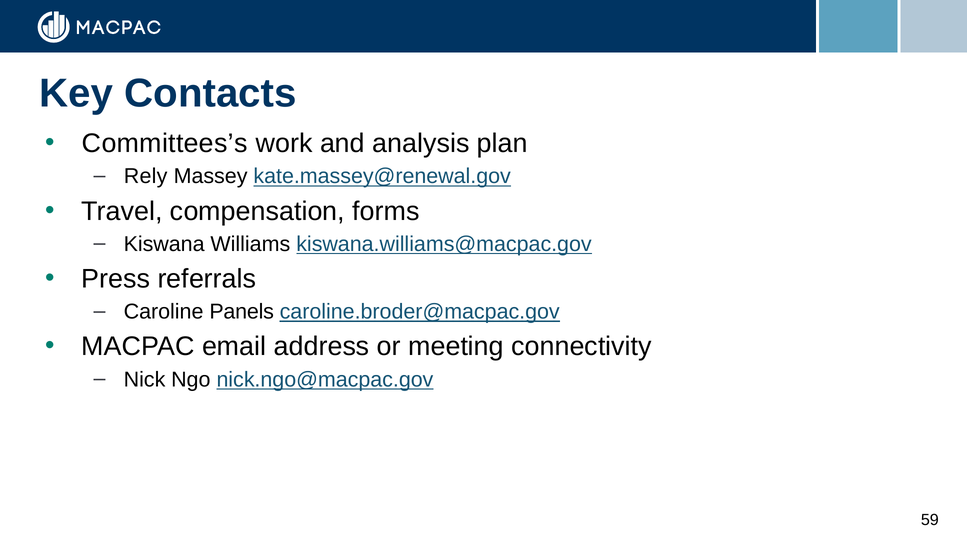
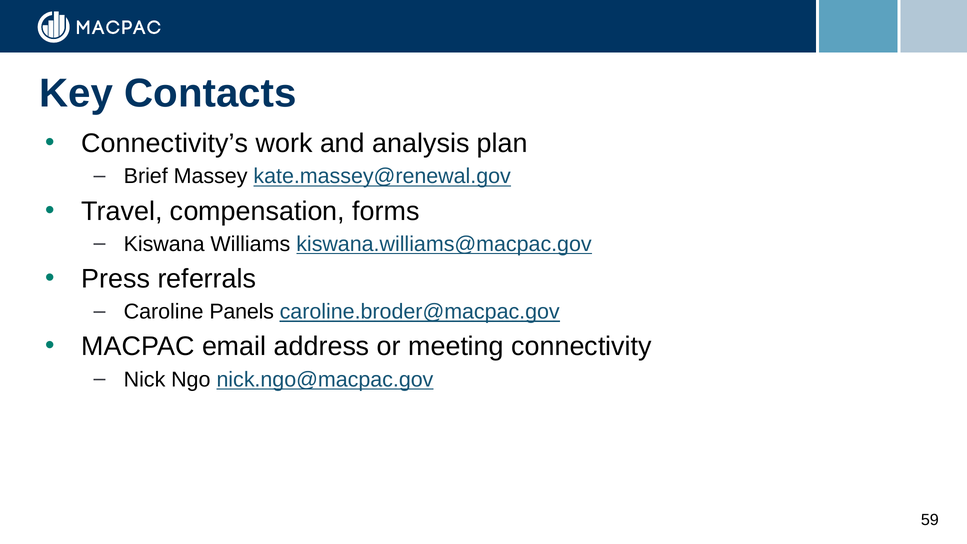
Committees’s: Committees’s -> Connectivity’s
Rely: Rely -> Brief
